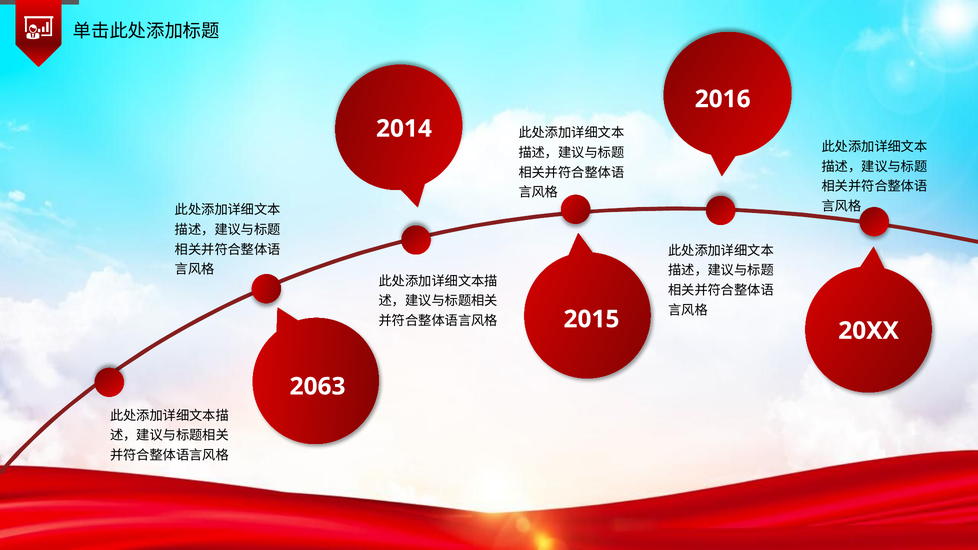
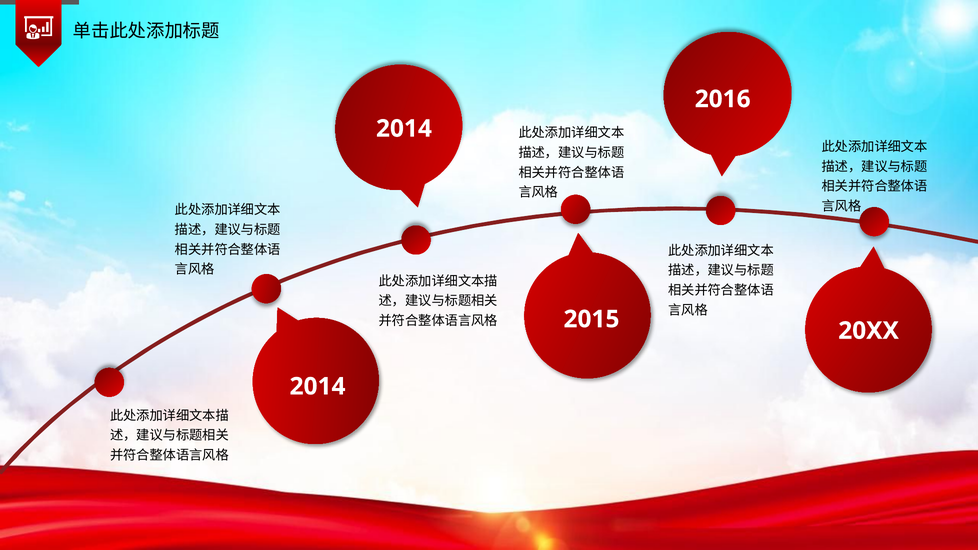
2063 at (318, 387): 2063 -> 2014
